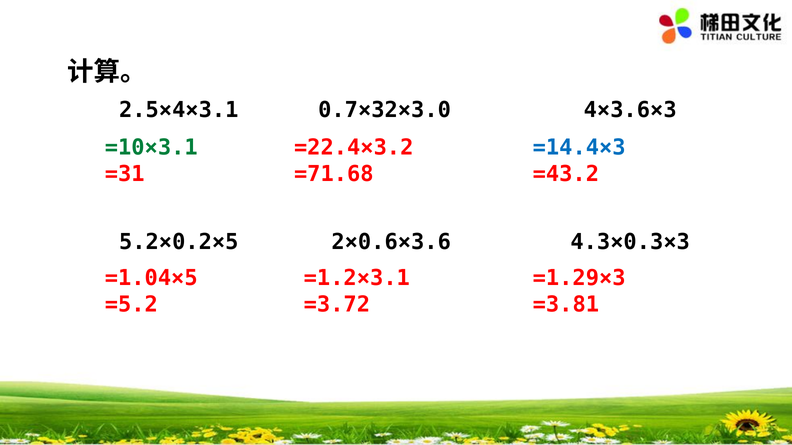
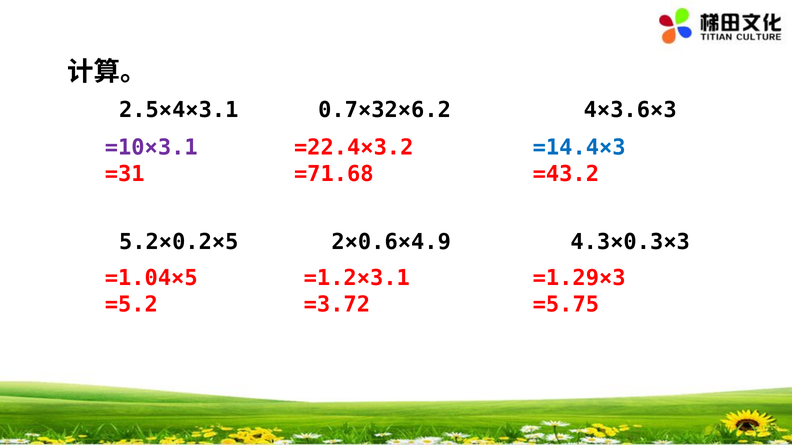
0.7×32×3.0: 0.7×32×3.0 -> 0.7×32×6.2
=10×3.1 colour: green -> purple
2×0.6×3.6: 2×0.6×3.6 -> 2×0.6×4.9
=3.81: =3.81 -> =5.75
